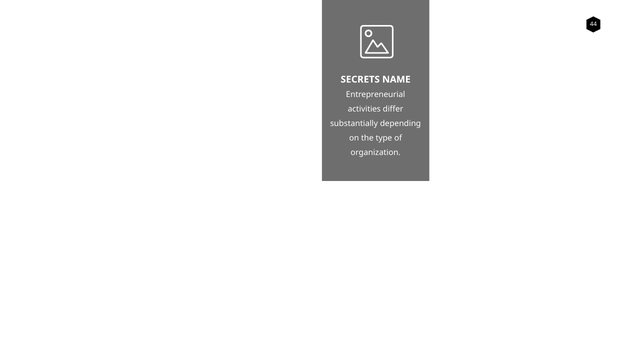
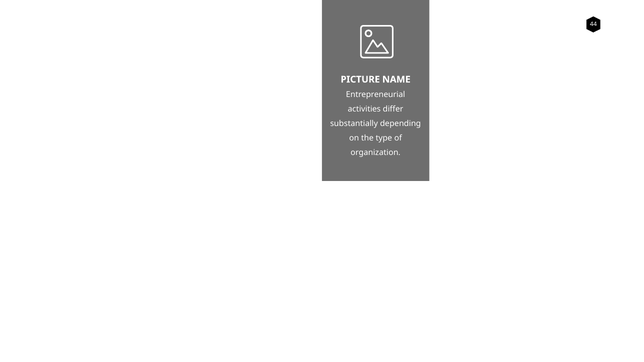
SECRETS: SECRETS -> PICTURE
